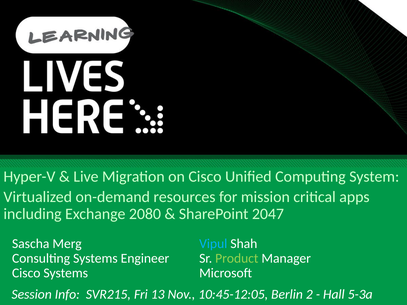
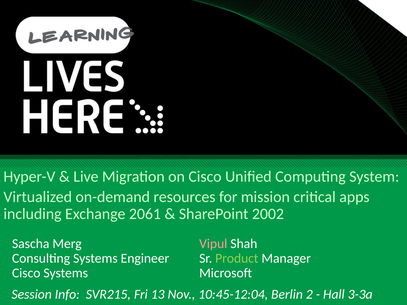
2080: 2080 -> 2061
2047: 2047 -> 2002
Vipul colour: light blue -> pink
10:45-12:05: 10:45-12:05 -> 10:45-12:04
5-3a: 5-3a -> 3-3a
